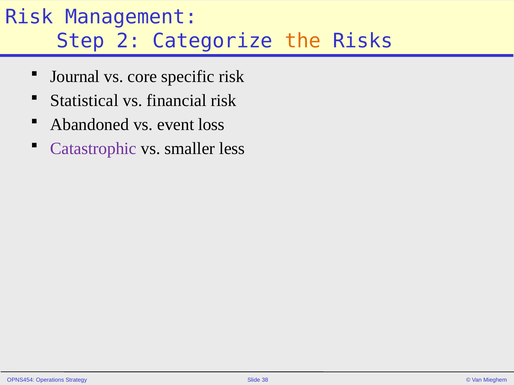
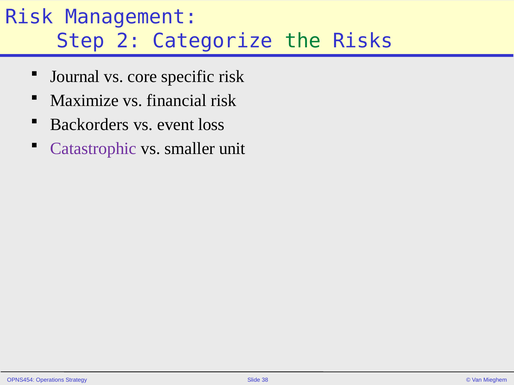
the colour: orange -> green
Statistical: Statistical -> Maximize
Abandoned: Abandoned -> Backorders
less: less -> unit
